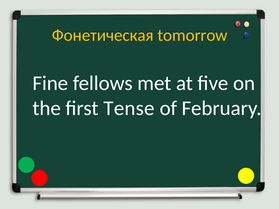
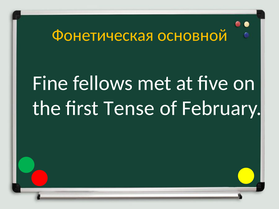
tomorrow: tomorrow -> основной
